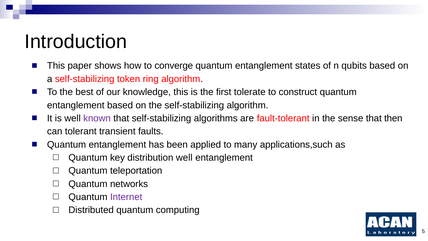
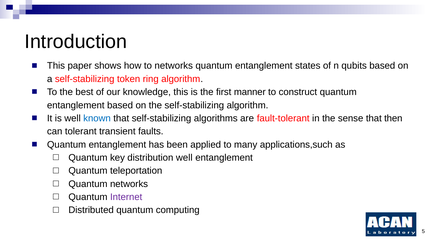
to converge: converge -> networks
tolerate: tolerate -> manner
known colour: purple -> blue
